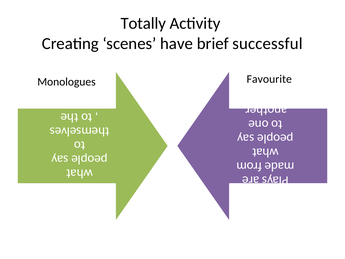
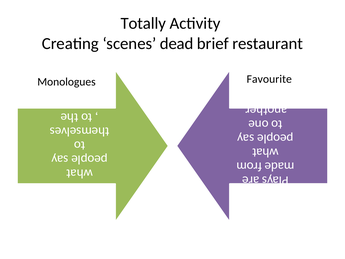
have: have -> dead
successful: successful -> restaurant
